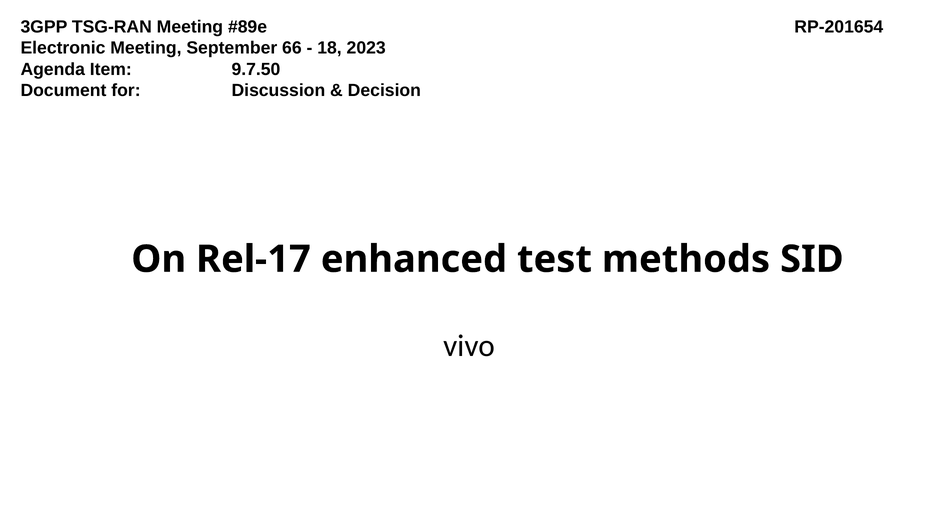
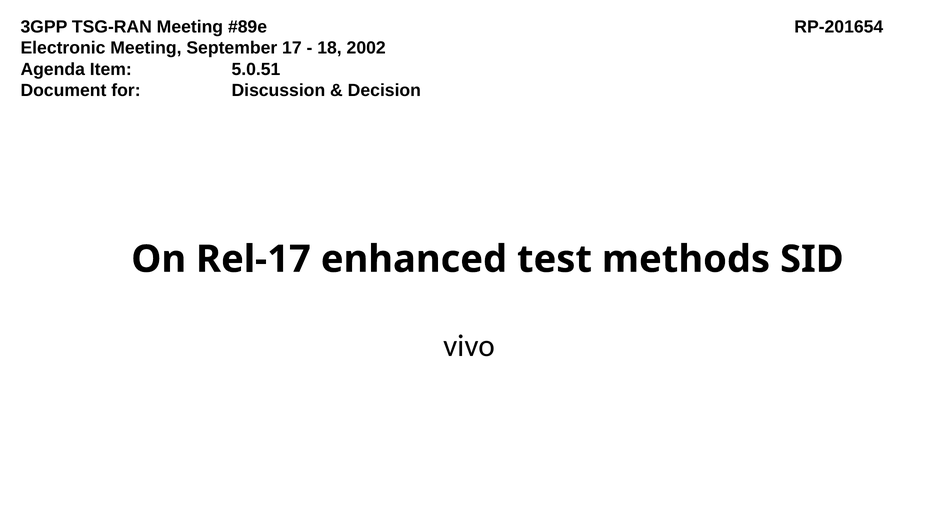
66: 66 -> 17
2023: 2023 -> 2002
9.7.50: 9.7.50 -> 5.0.51
